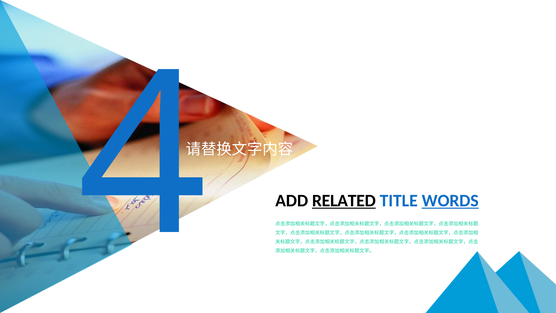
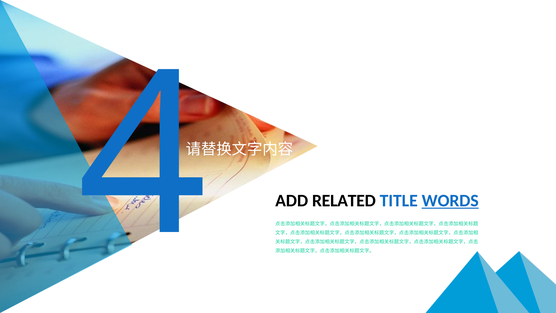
RELATED underline: present -> none
